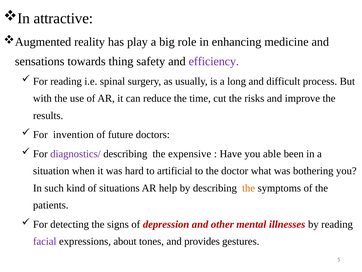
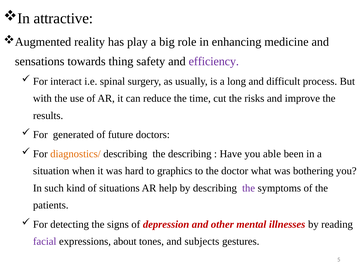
For reading: reading -> interact
invention: invention -> generated
diagnostics/ colour: purple -> orange
the expensive: expensive -> describing
artificial: artificial -> graphics
the at (249, 188) colour: orange -> purple
provides: provides -> subjects
